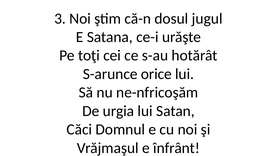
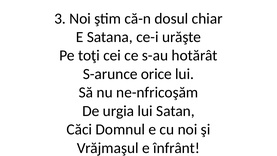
jugul: jugul -> chiar
